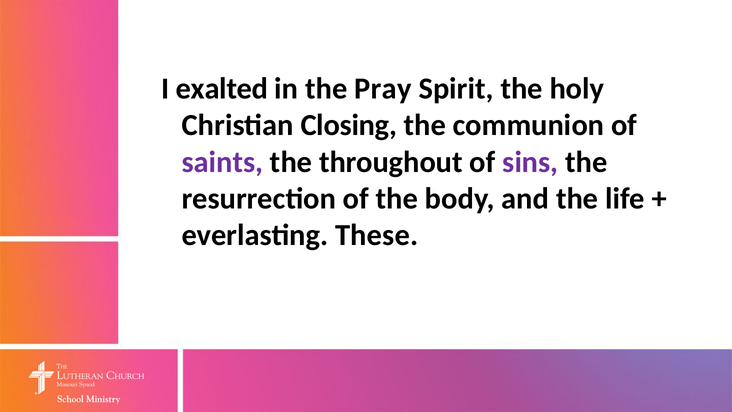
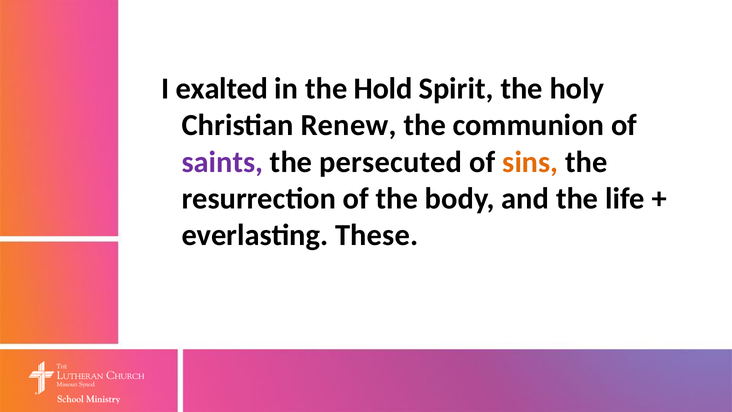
Pray: Pray -> Hold
Closing: Closing -> Renew
throughout: throughout -> persecuted
sins colour: purple -> orange
